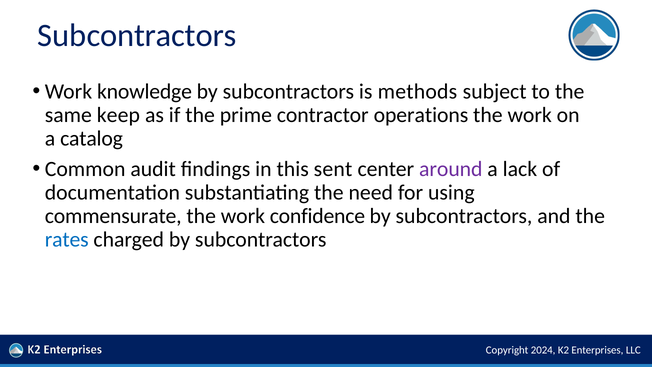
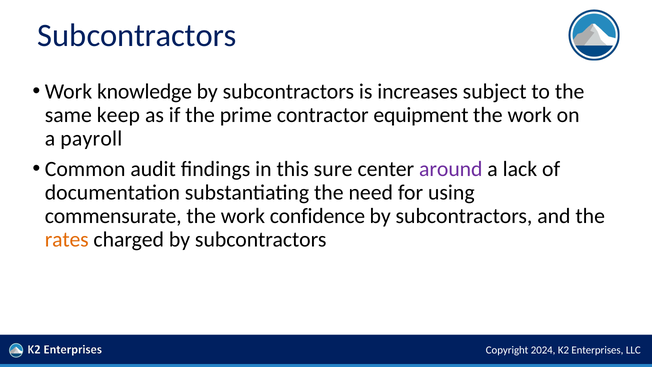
methods: methods -> increases
operations: operations -> equipment
catalog: catalog -> payroll
sent: sent -> sure
rates colour: blue -> orange
